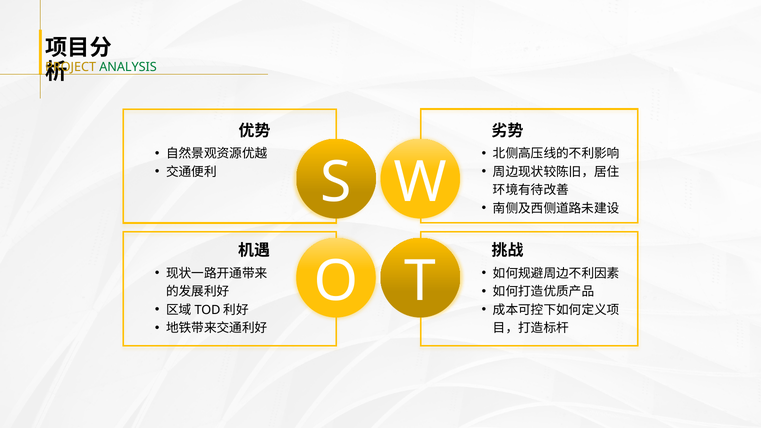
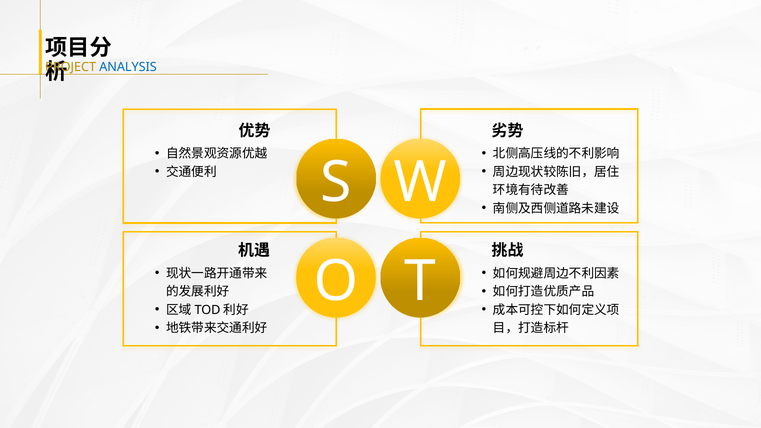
ANALYSIS colour: green -> blue
